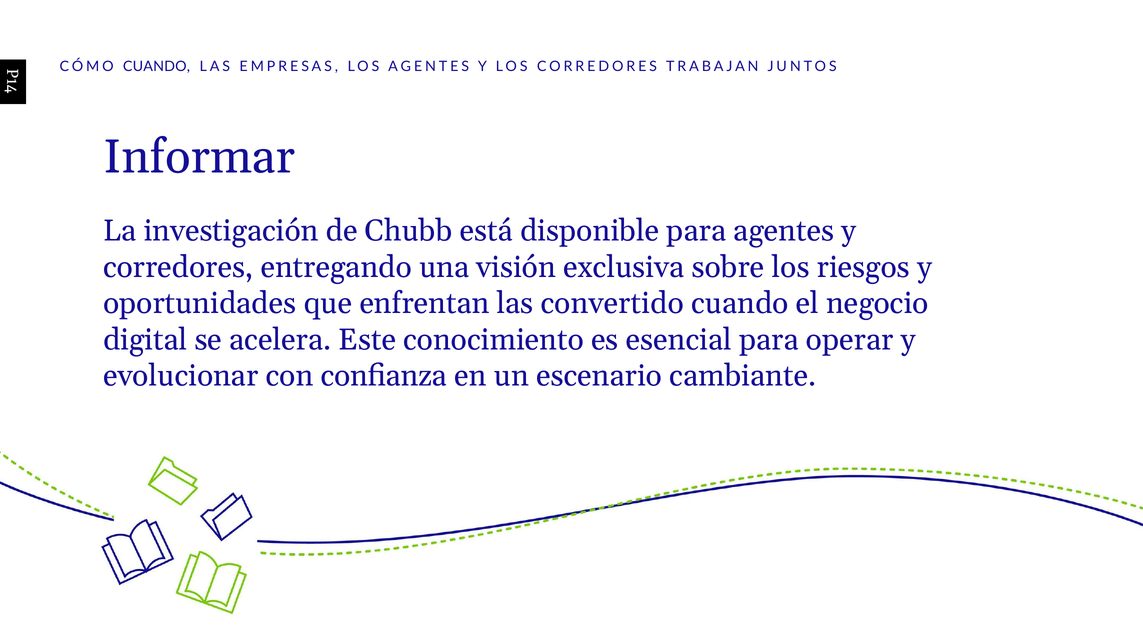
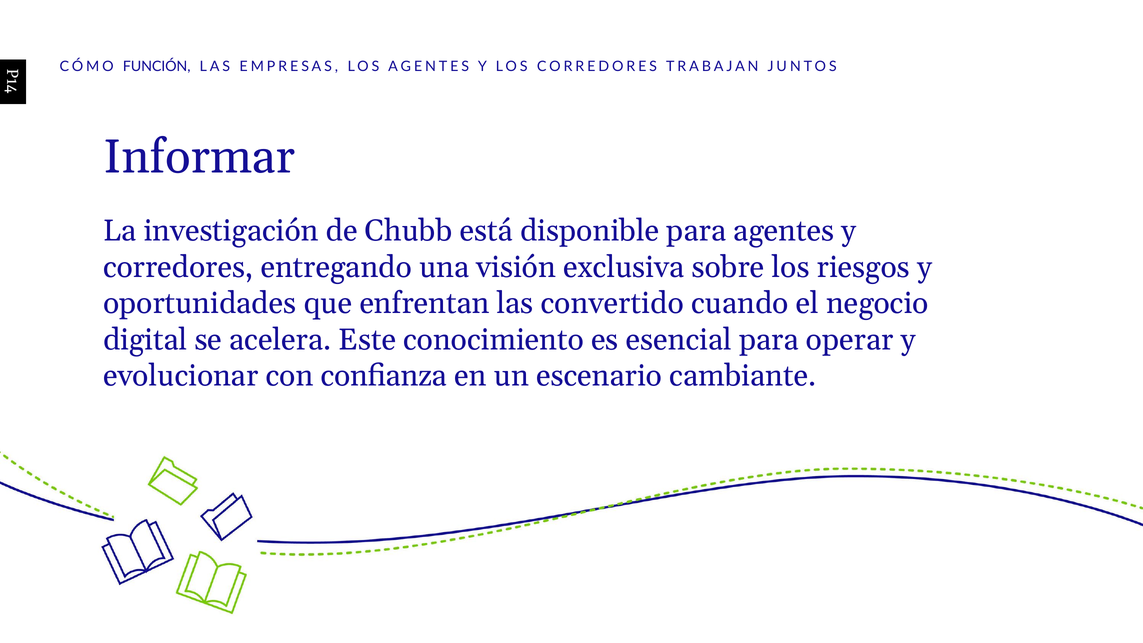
CÓMO CUANDO: CUANDO -> FUNCIÓN
